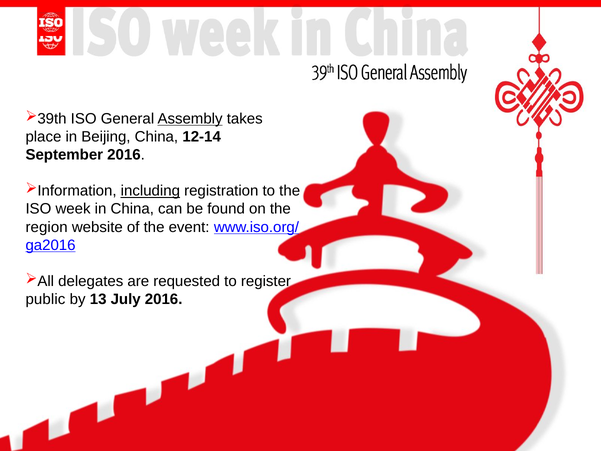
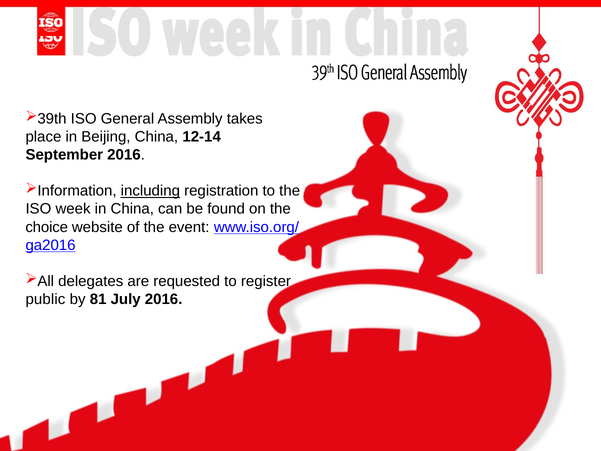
Assembly underline: present -> none
region: region -> choice
13: 13 -> 81
